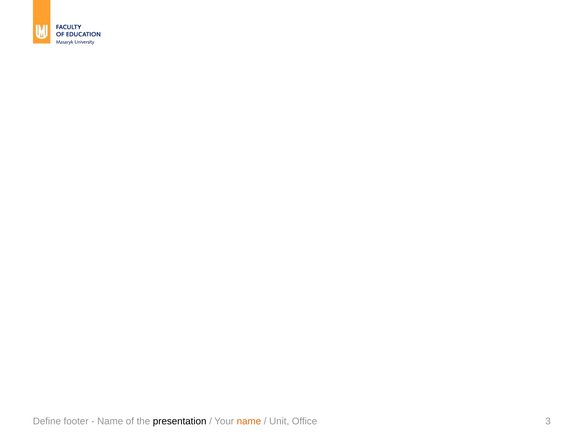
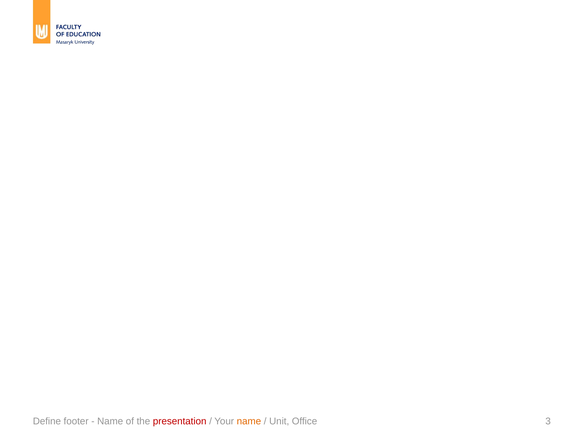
presentation colour: black -> red
